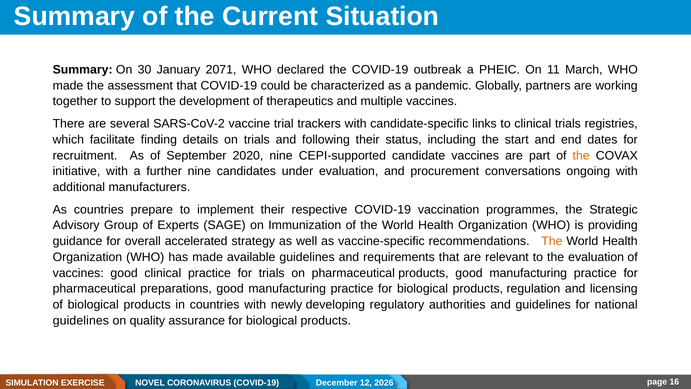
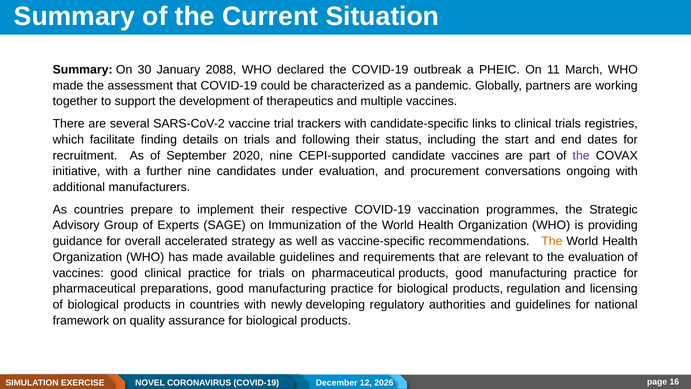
2071: 2071 -> 2088
the at (581, 155) colour: orange -> purple
guidelines at (81, 320): guidelines -> framework
